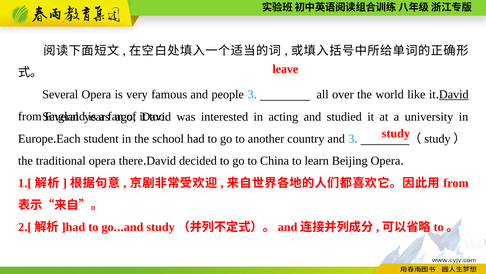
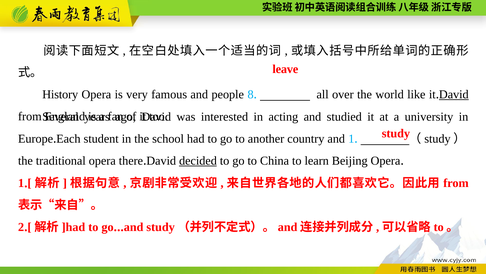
Several at (60, 94): Several -> History
people 3: 3 -> 8
and 3: 3 -> 1
decided underline: none -> present
